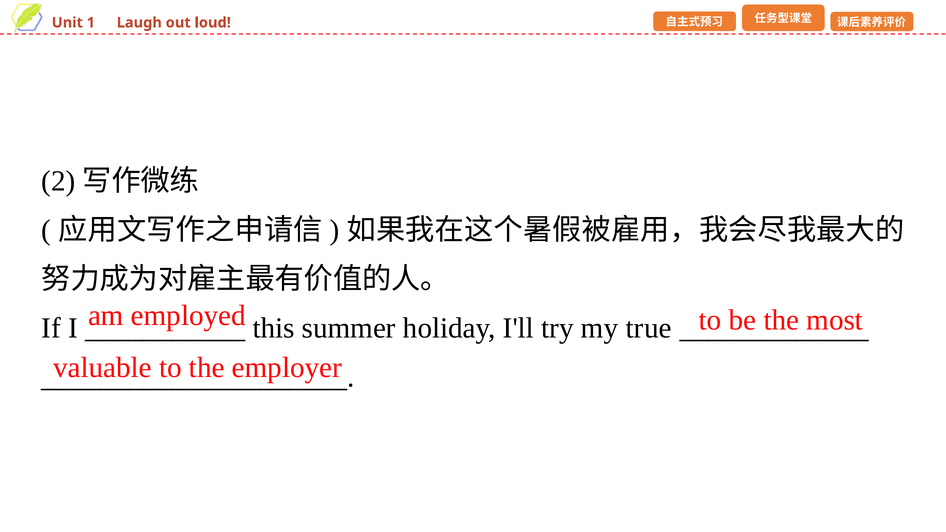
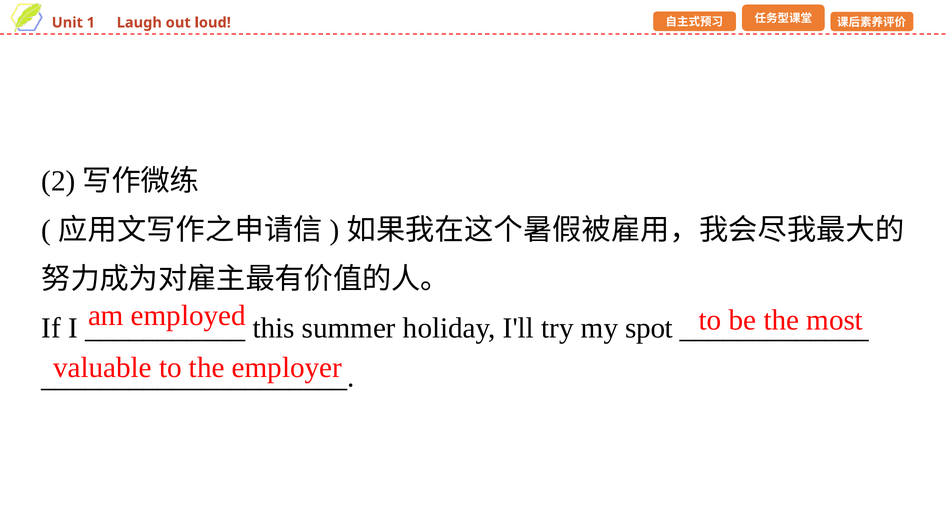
true: true -> spot
